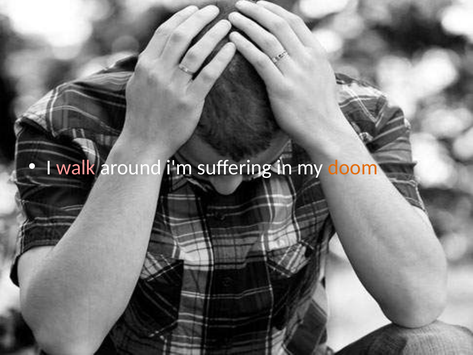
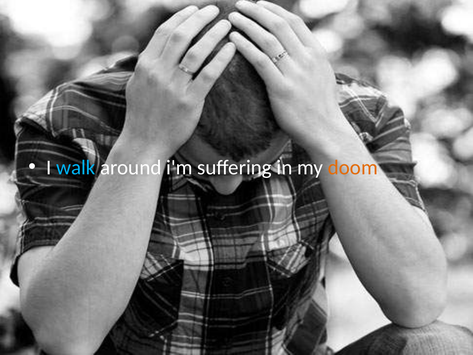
walk colour: pink -> light blue
